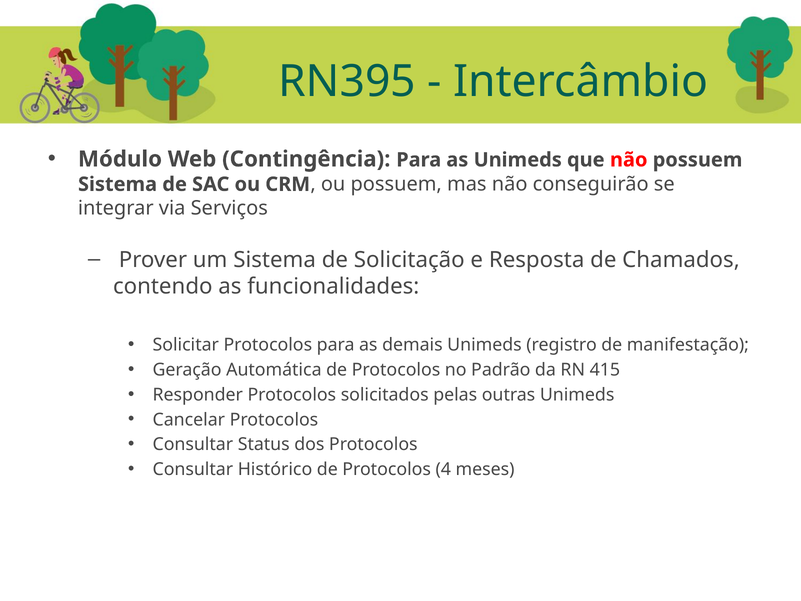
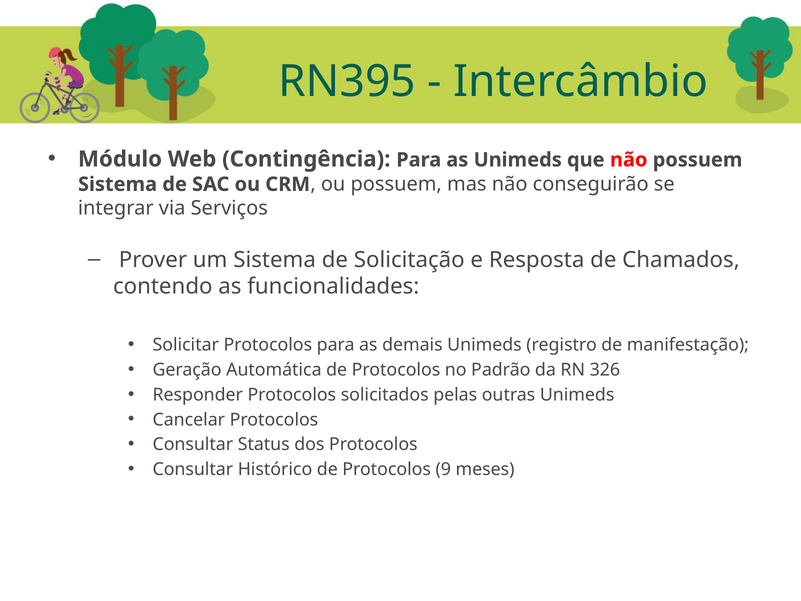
415: 415 -> 326
4: 4 -> 9
